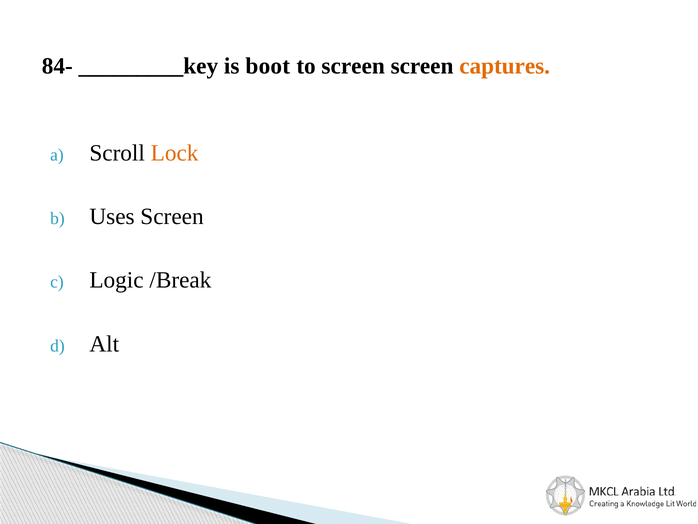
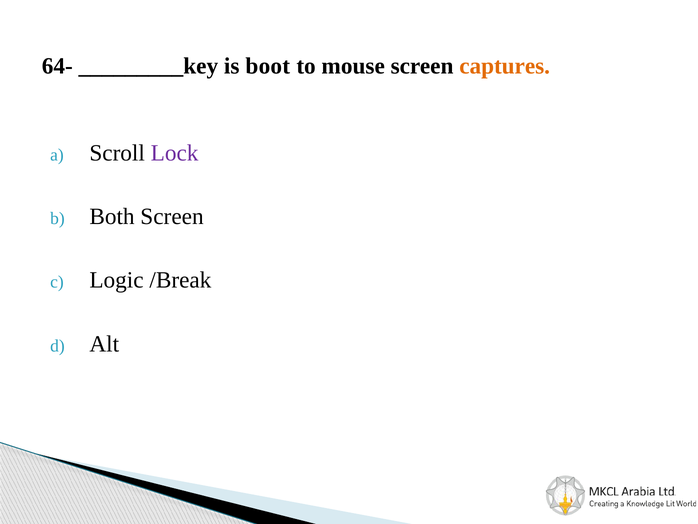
84-: 84- -> 64-
to screen: screen -> mouse
Lock colour: orange -> purple
Uses: Uses -> Both
